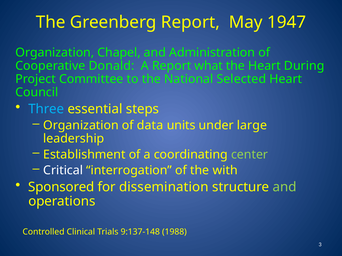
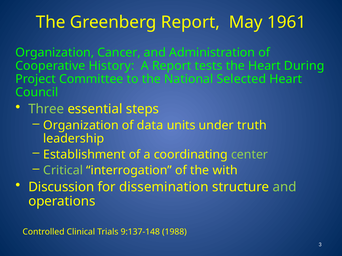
1947: 1947 -> 1961
Chapel: Chapel -> Cancer
Donald: Donald -> History
what: what -> tests
Three colour: light blue -> light green
large: large -> truth
Critical colour: white -> light green
Sponsored: Sponsored -> Discussion
